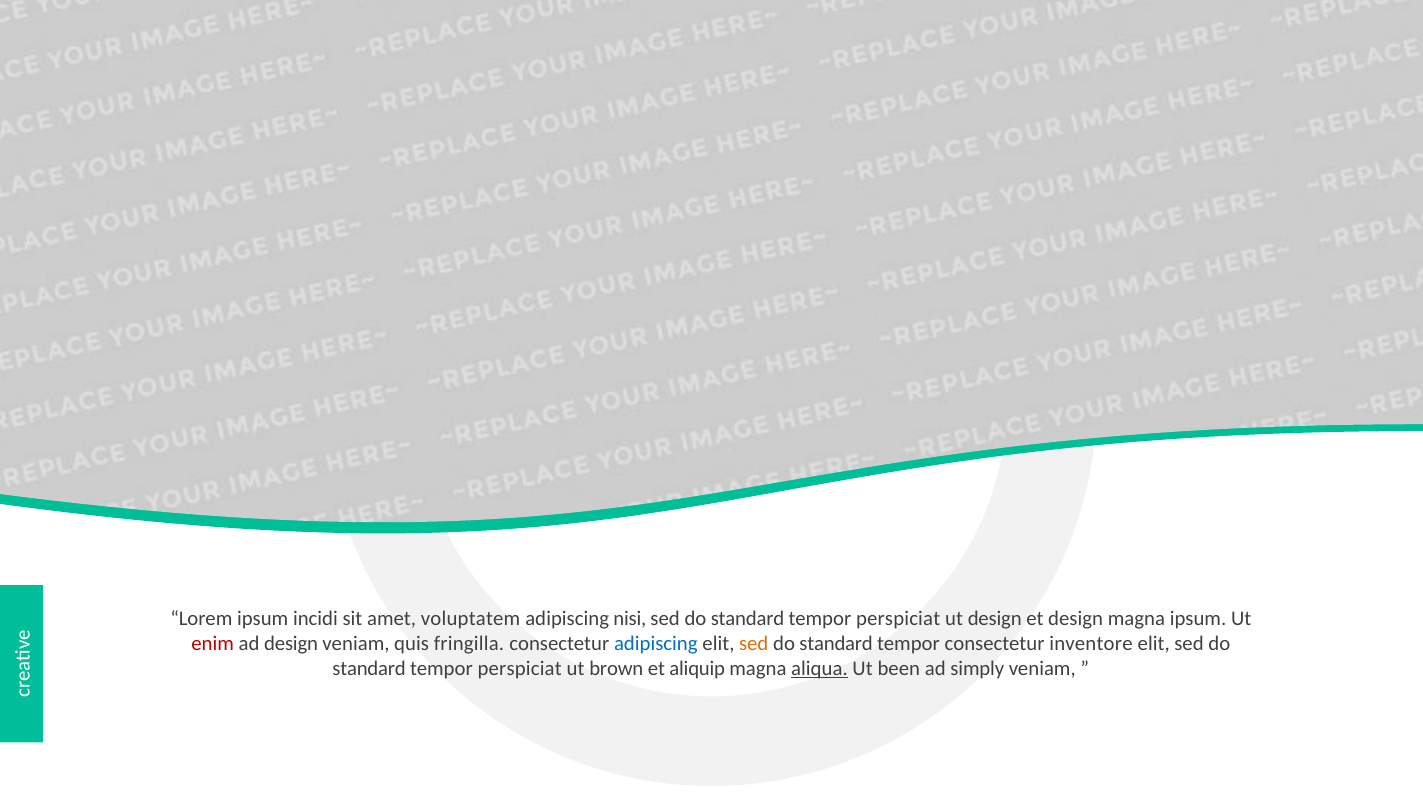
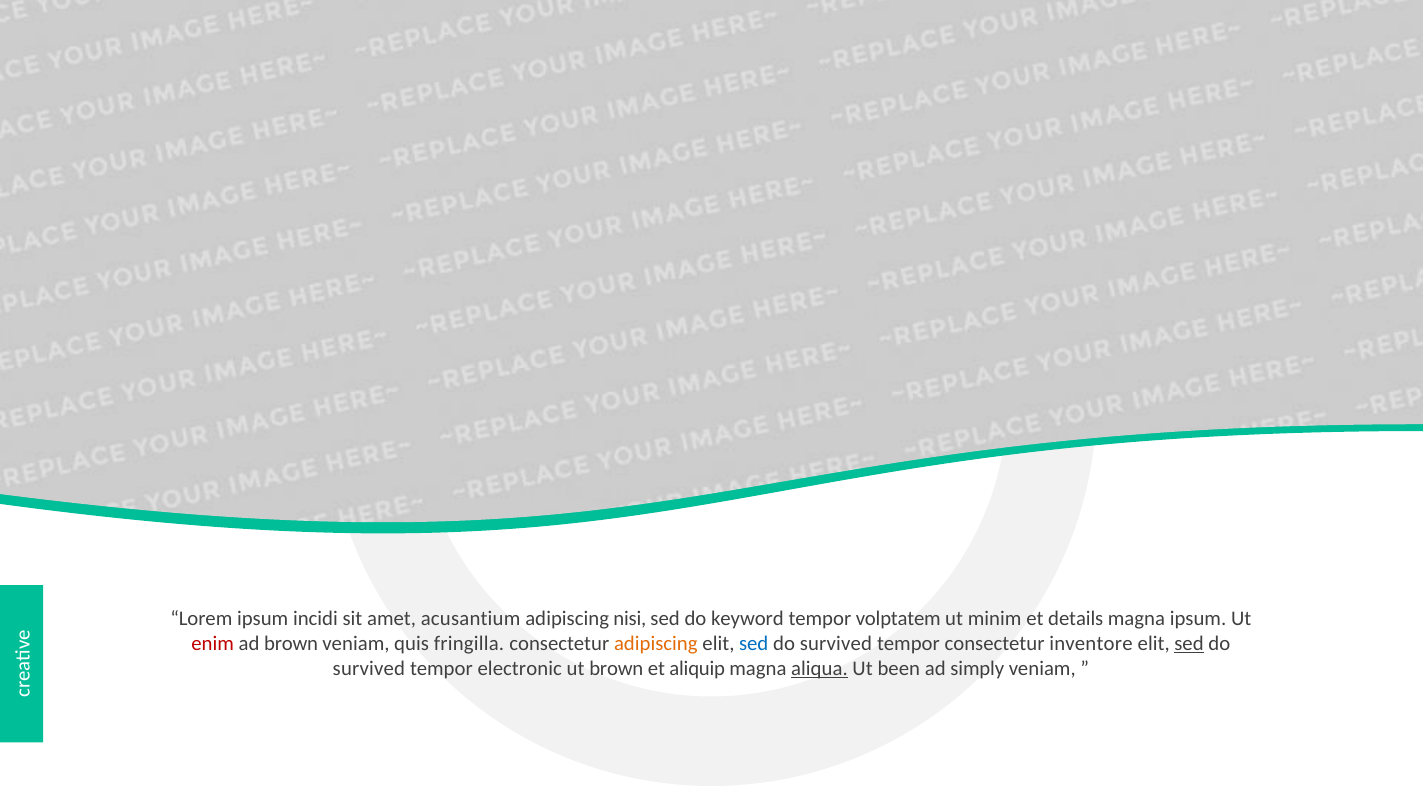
voluptatem: voluptatem -> acusantium
standard at (747, 618): standard -> keyword
perspiciat at (898, 618): perspiciat -> volptatem
ut design: design -> minim
et design: design -> details
ad design: design -> brown
adipiscing at (656, 643) colour: blue -> orange
sed at (754, 643) colour: orange -> blue
standard at (836, 643): standard -> survived
sed at (1189, 643) underline: none -> present
standard at (369, 668): standard -> survived
perspiciat at (520, 668): perspiciat -> electronic
